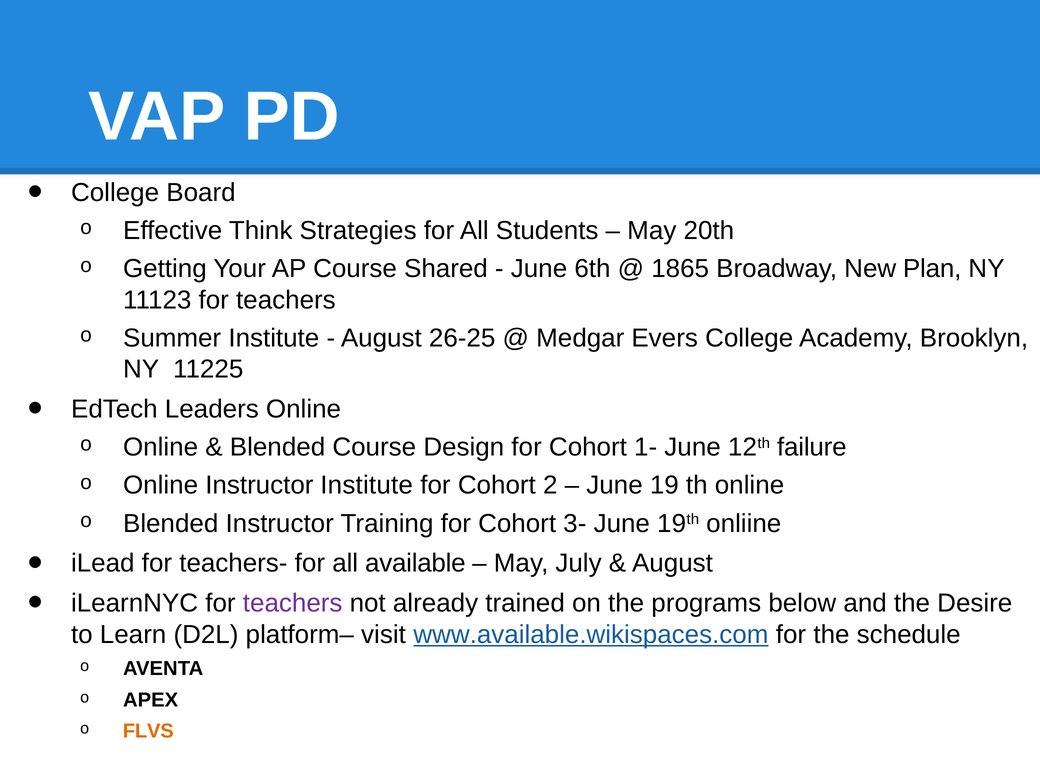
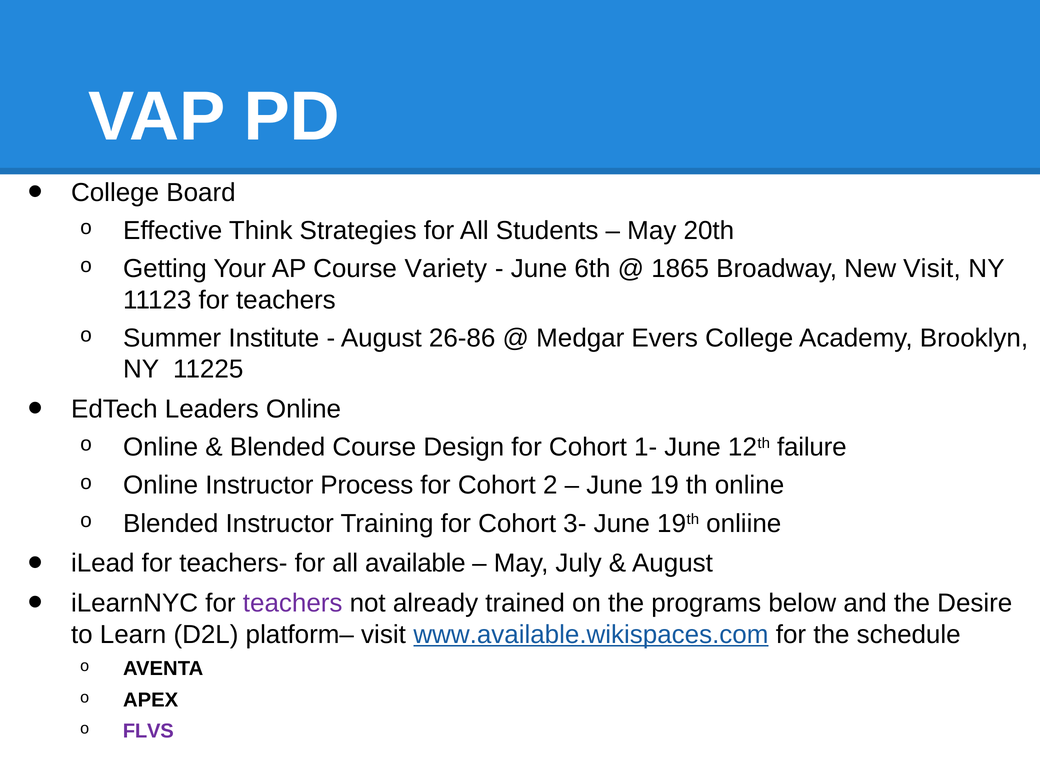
Shared: Shared -> Variety
New Plan: Plan -> Visit
26-25: 26-25 -> 26-86
Instructor Institute: Institute -> Process
FLVS colour: orange -> purple
